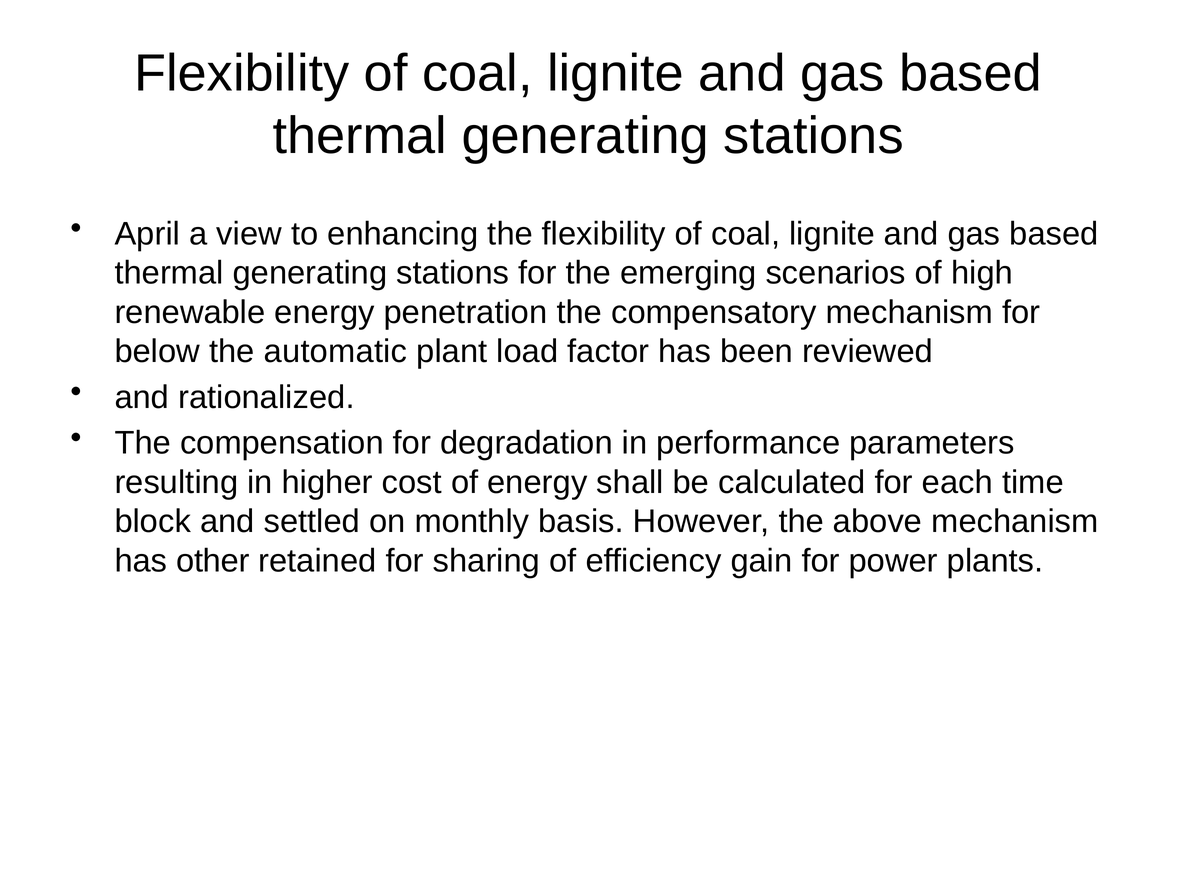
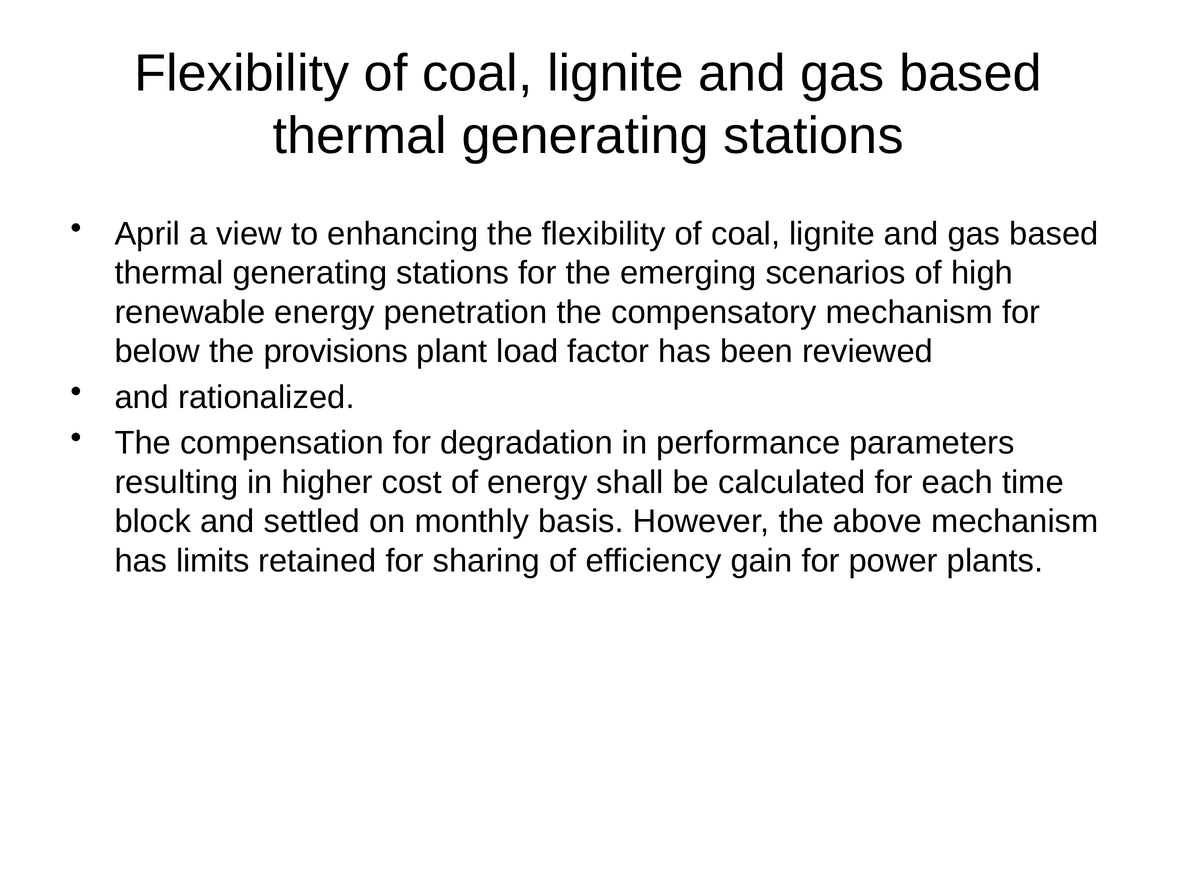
automatic: automatic -> provisions
other: other -> limits
